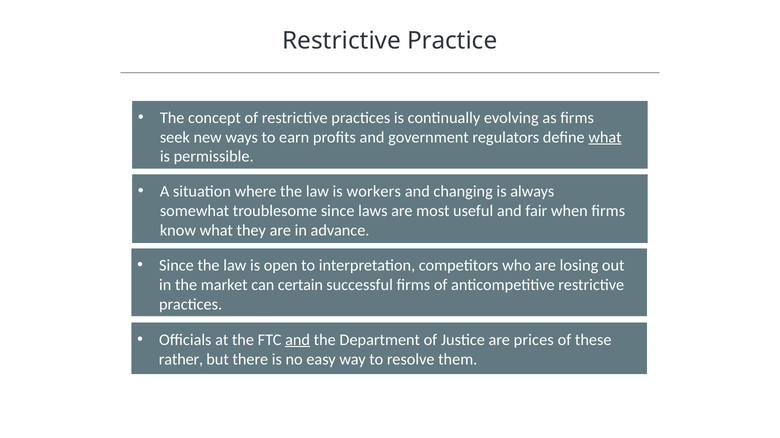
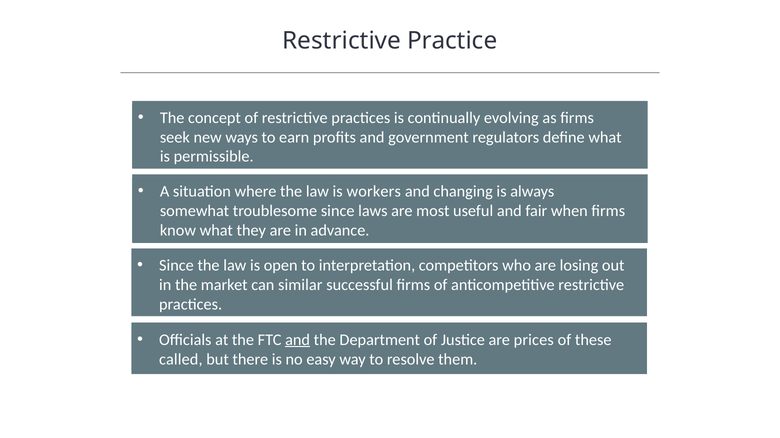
what at (605, 137) underline: present -> none
certain: certain -> similar
rather: rather -> called
